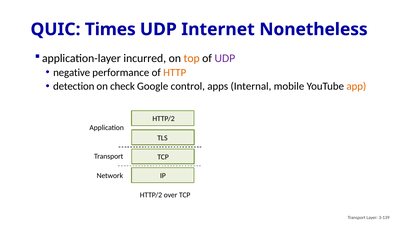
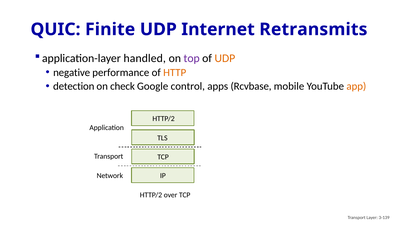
Times: Times -> Finite
Nonetheless: Nonetheless -> Retransmits
incurred: incurred -> handled
top colour: orange -> purple
UDP at (225, 58) colour: purple -> orange
Internal: Internal -> Rcvbase
